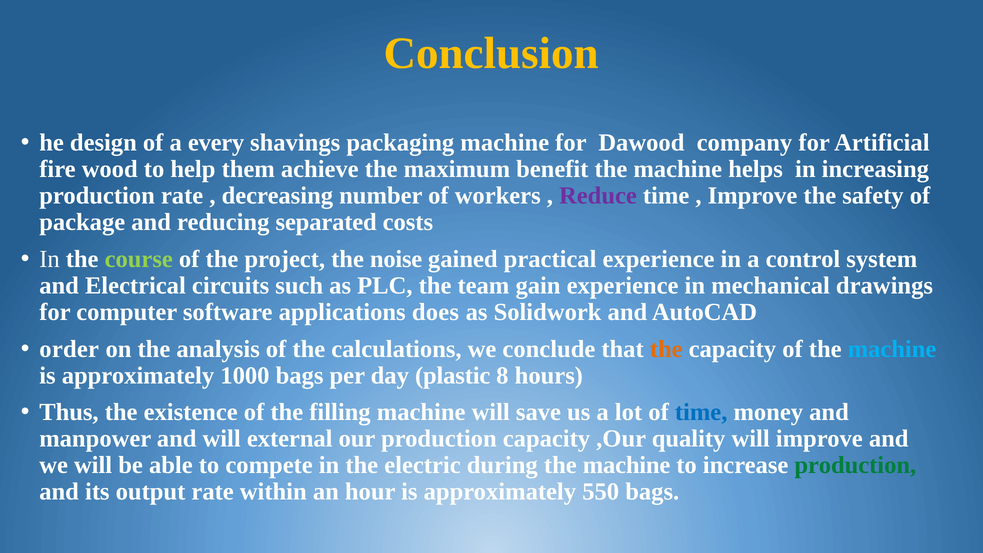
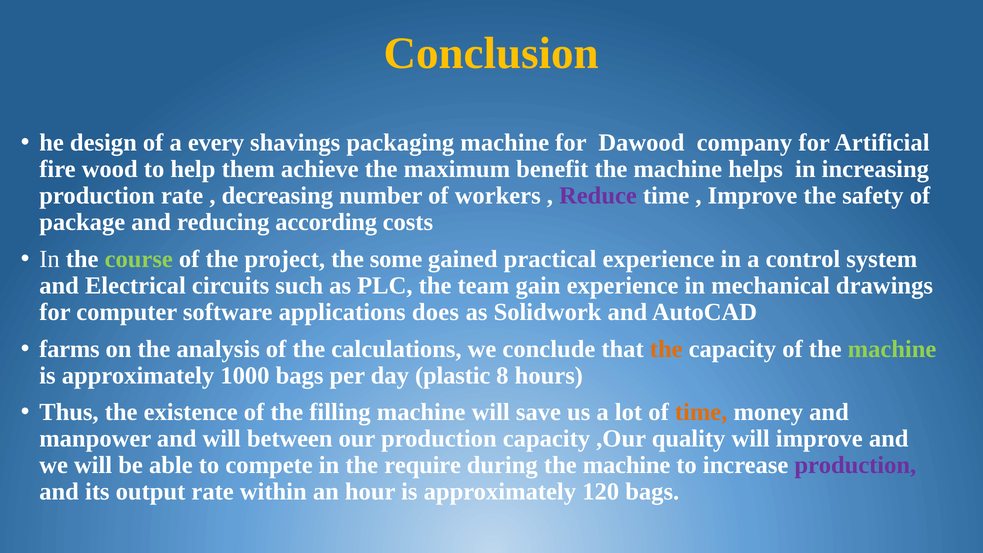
separated: separated -> according
noise: noise -> some
order: order -> farms
machine at (892, 349) colour: light blue -> light green
time at (701, 412) colour: blue -> orange
external: external -> between
electric: electric -> require
production at (855, 465) colour: green -> purple
550: 550 -> 120
